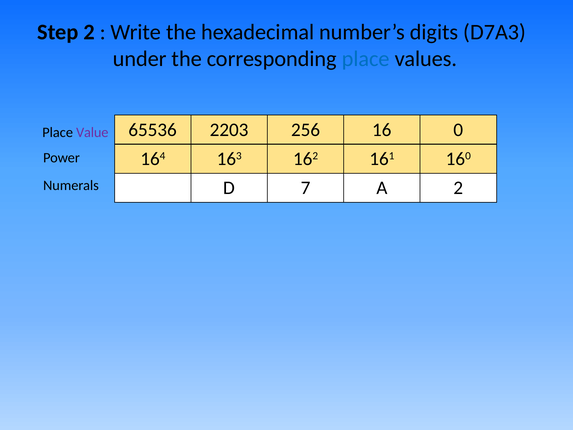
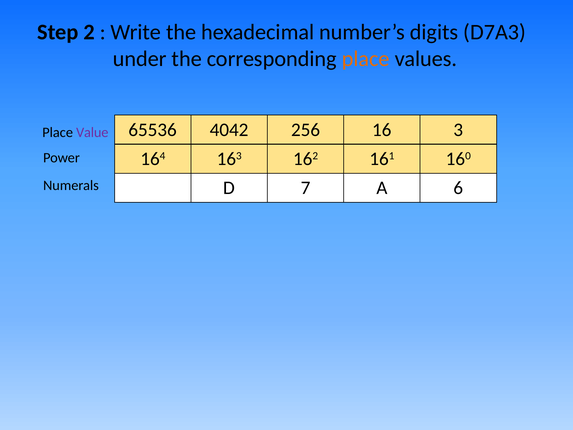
place at (366, 59) colour: blue -> orange
2203: 2203 -> 4042
0: 0 -> 3
A 2: 2 -> 6
